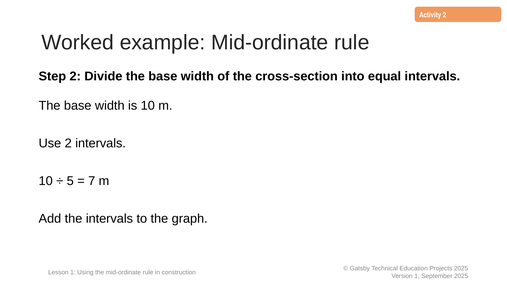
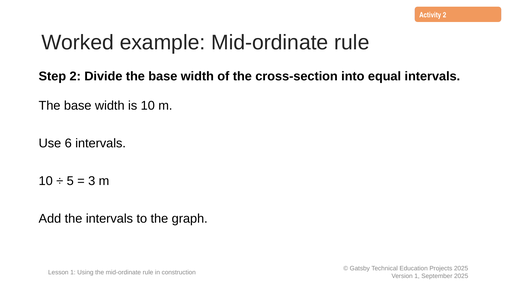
Use 2: 2 -> 6
7: 7 -> 3
